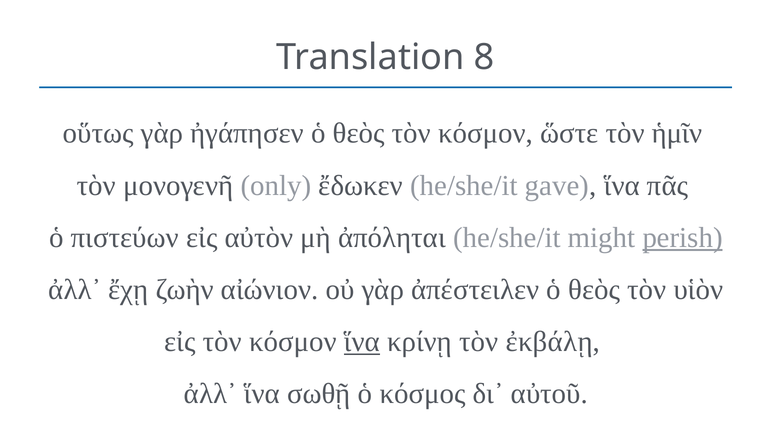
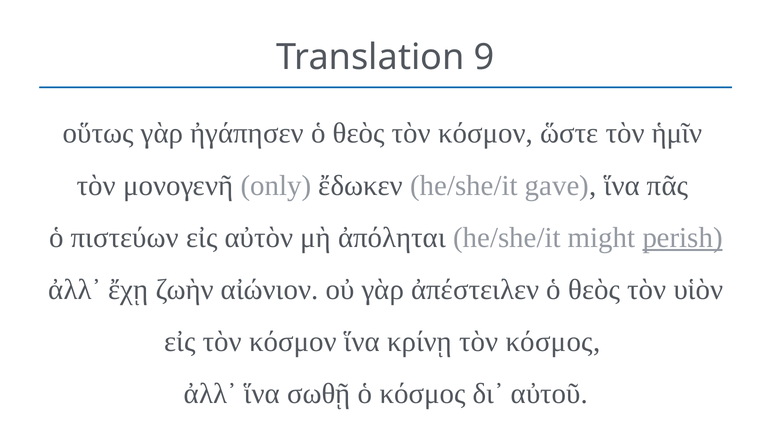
8: 8 -> 9
ἵνα at (362, 341) underline: present -> none
τὸν ἐκβάλῃ: ἐκβάλῃ -> κόσμος
